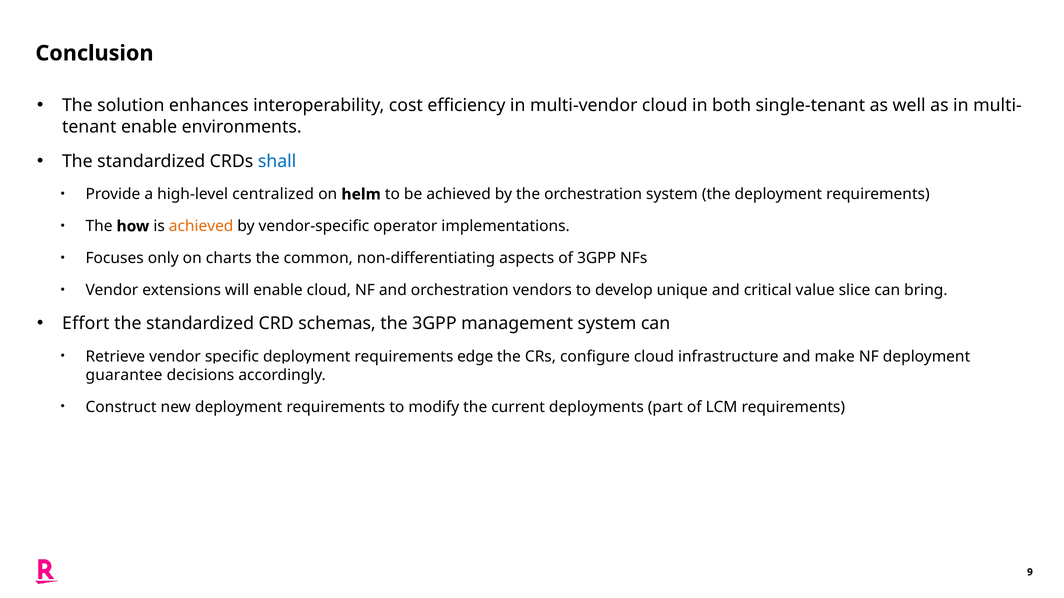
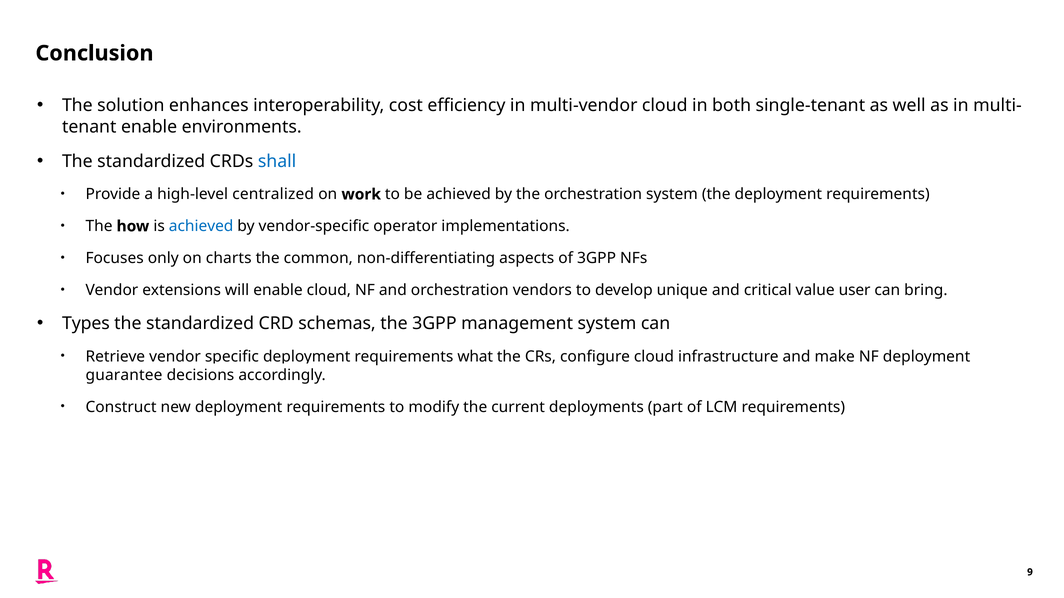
helm: helm -> work
achieved at (201, 226) colour: orange -> blue
slice: slice -> user
Effort: Effort -> Types
edge: edge -> what
